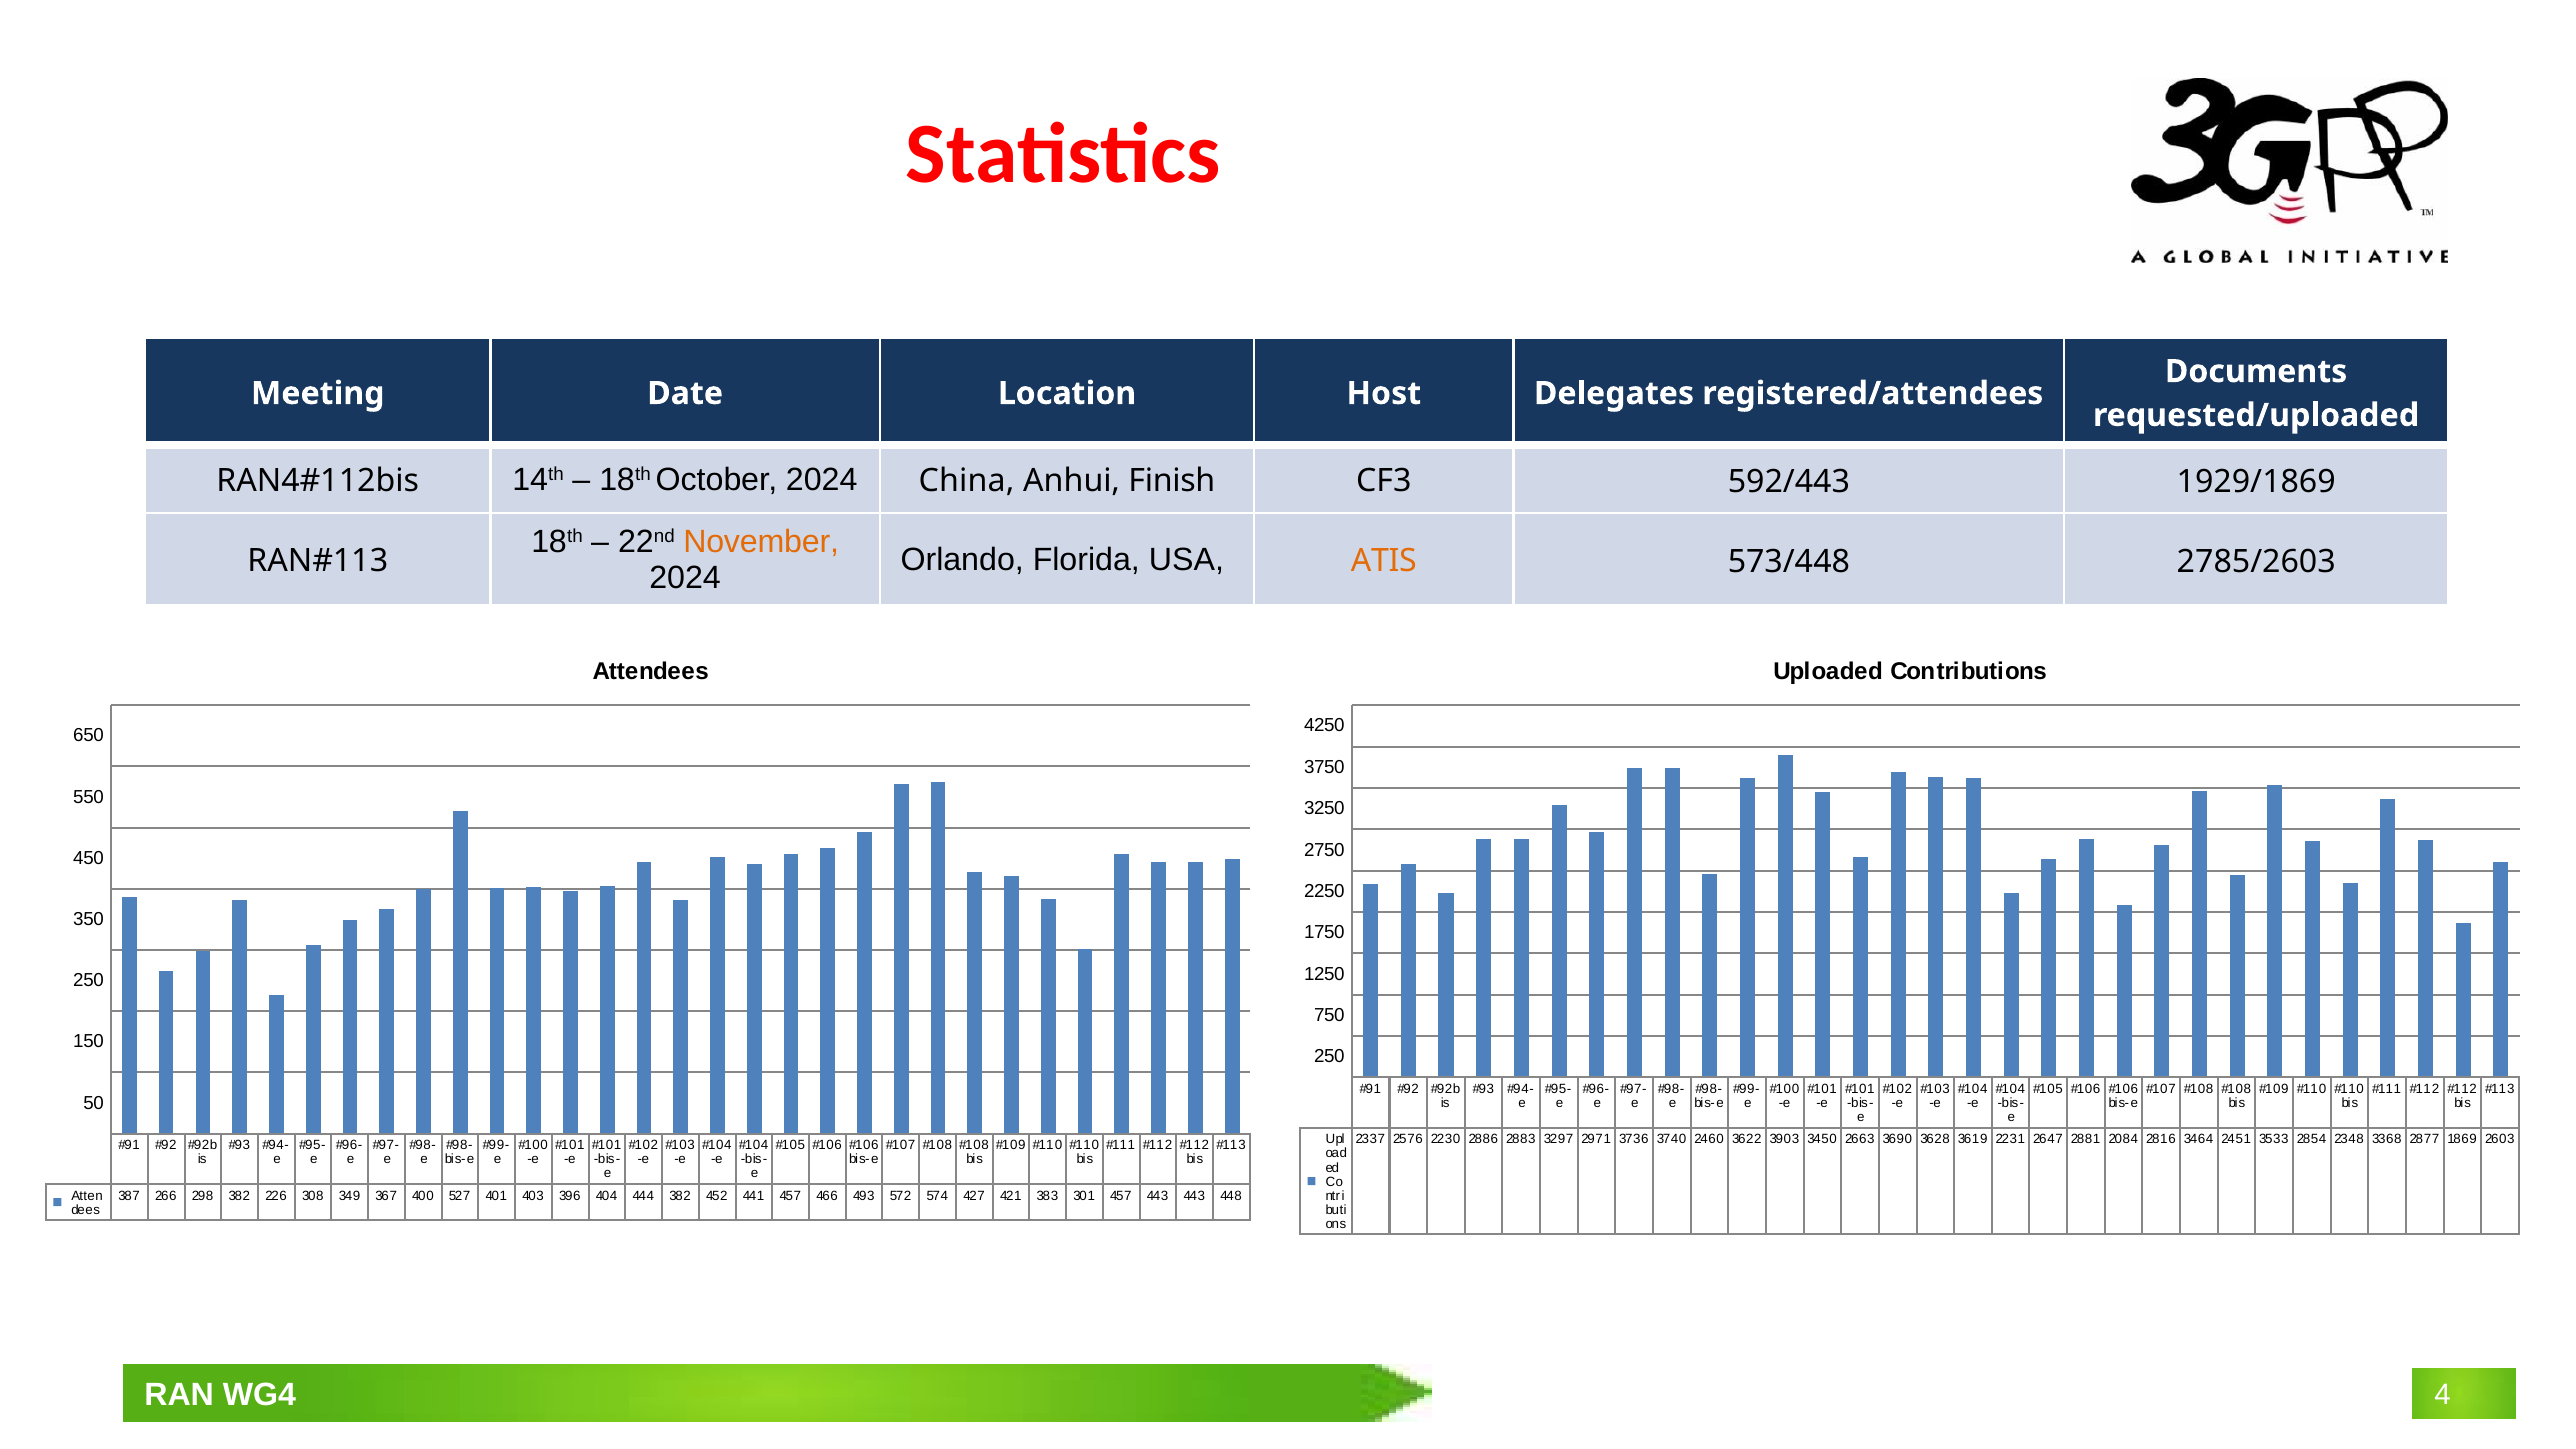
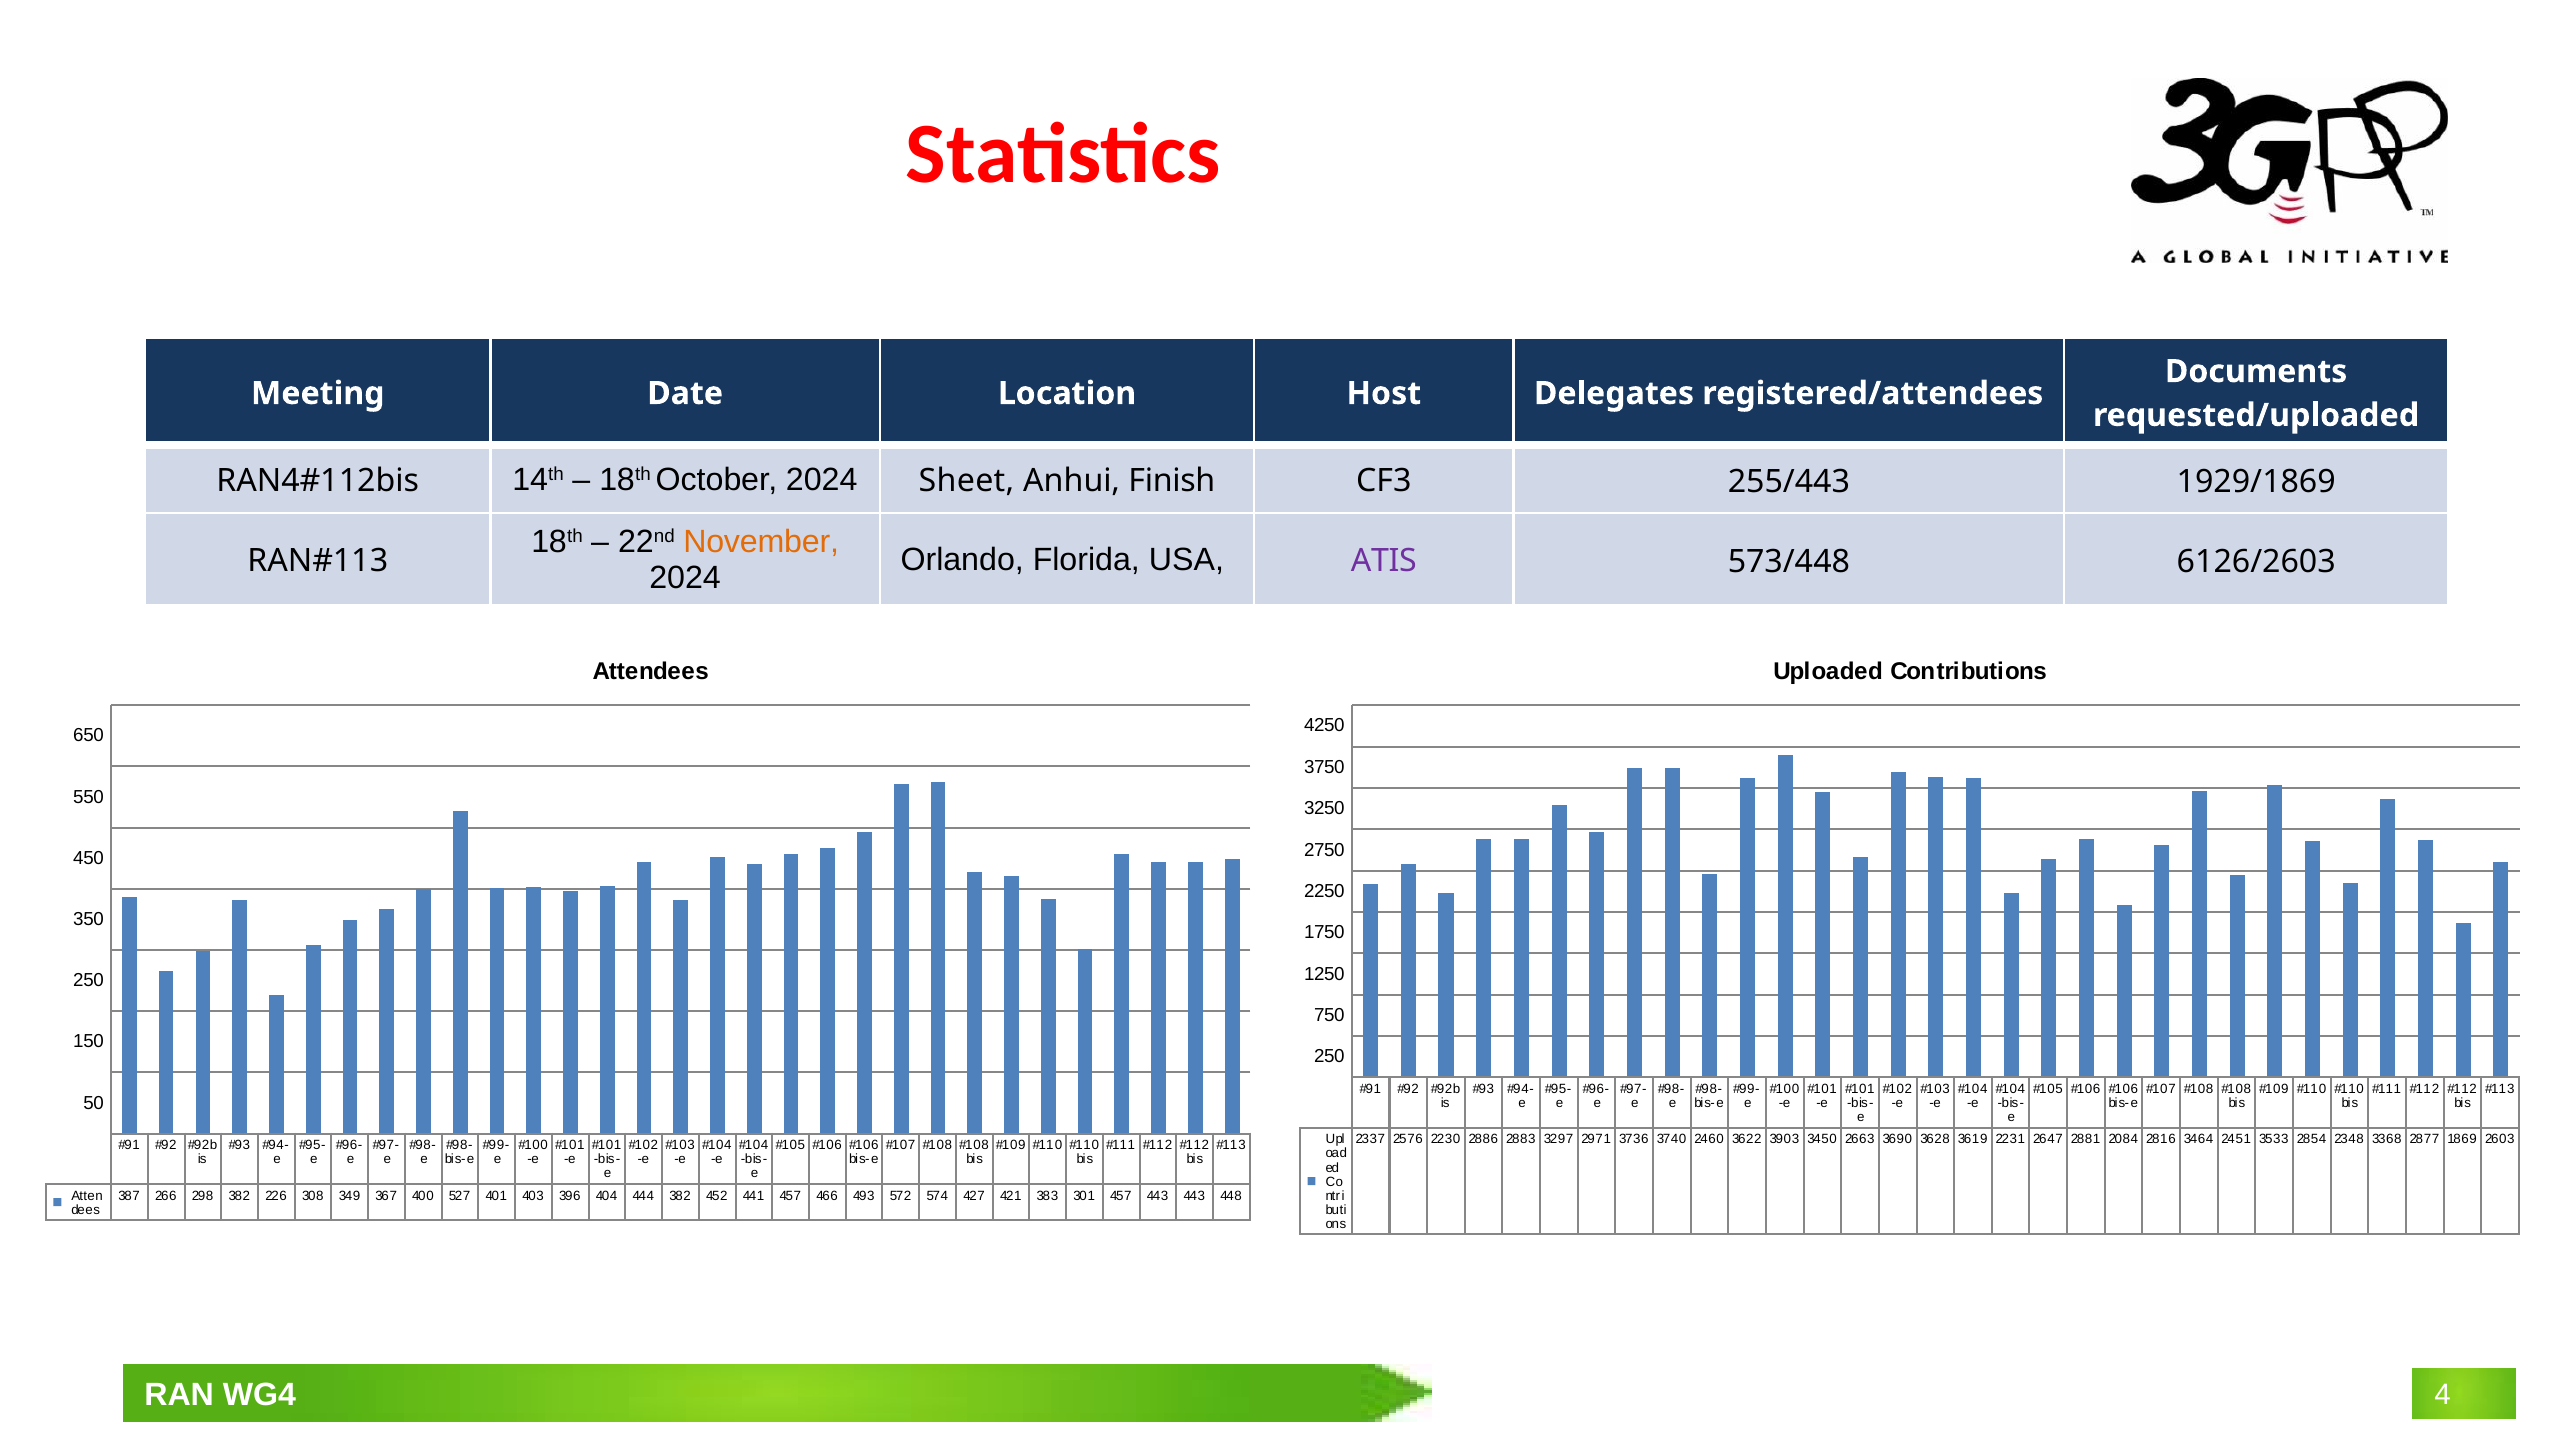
China: China -> Sheet
592/443: 592/443 -> 255/443
ATIS colour: orange -> purple
2785/2603: 2785/2603 -> 6126/2603
